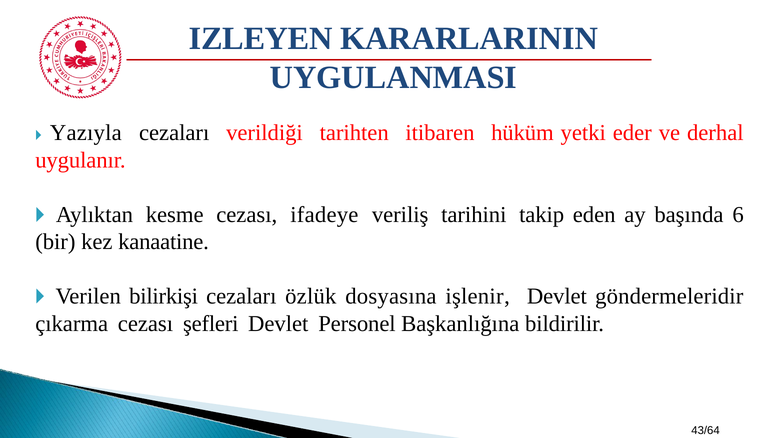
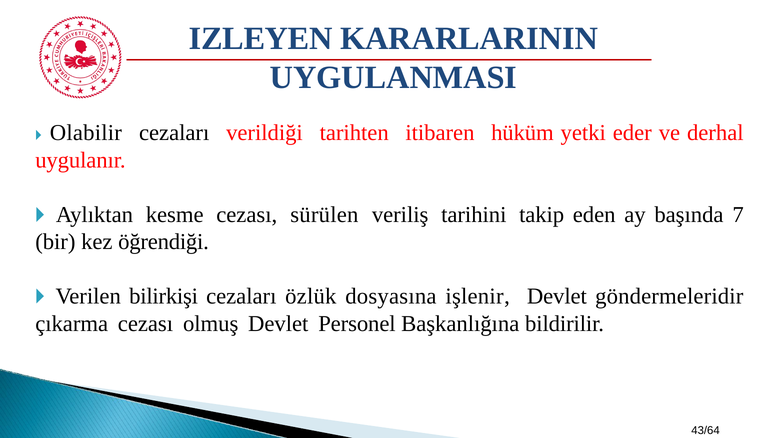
Yazıyla: Yazıyla -> Olabilir
ifadeye: ifadeye -> sürülen
6: 6 -> 7
kanaatine: kanaatine -> öğrendiği
şefleri: şefleri -> olmuş
